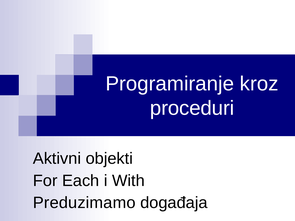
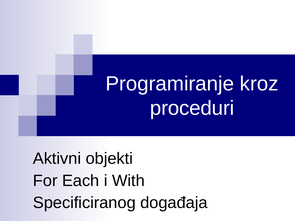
Preduzimamo: Preduzimamo -> Specificiranog
